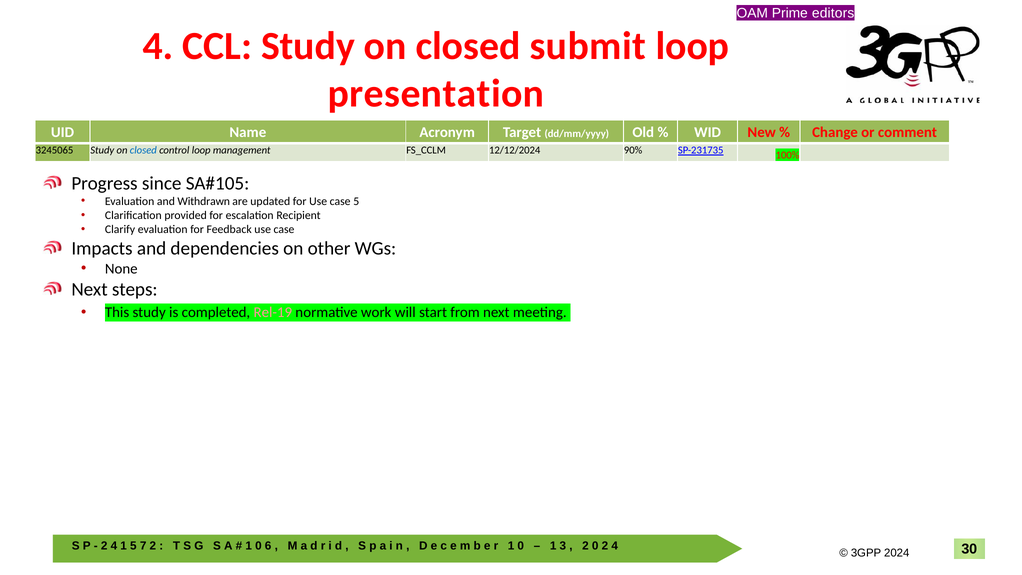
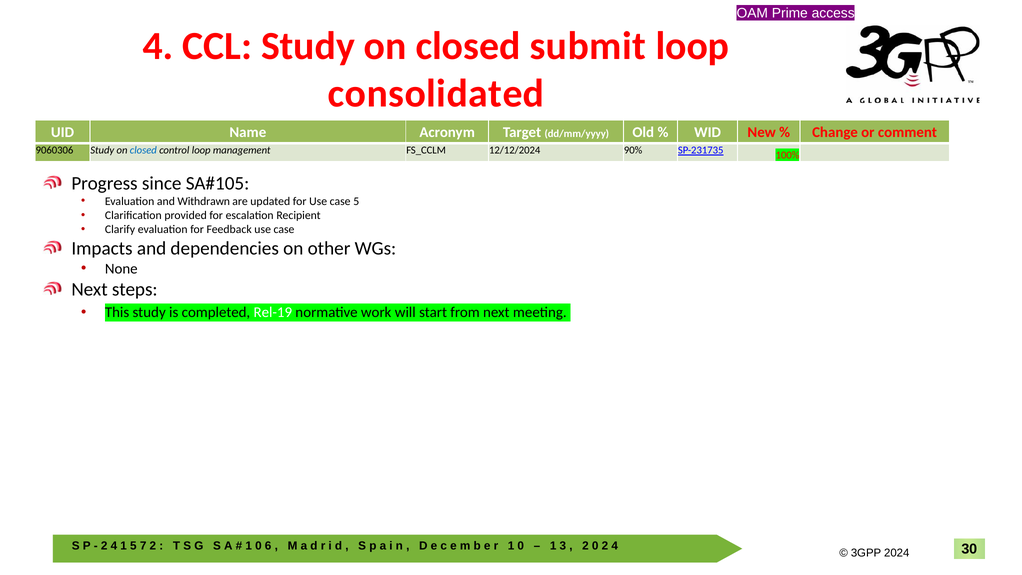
editors: editors -> access
presentation: presentation -> consolidated
3245065: 3245065 -> 9060306
Rel-19 colour: pink -> white
